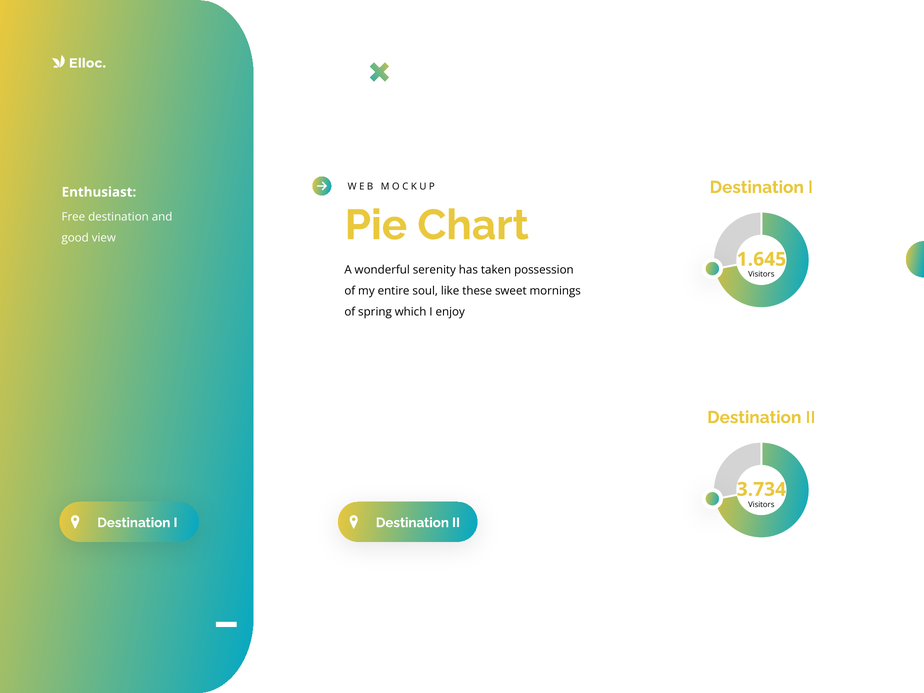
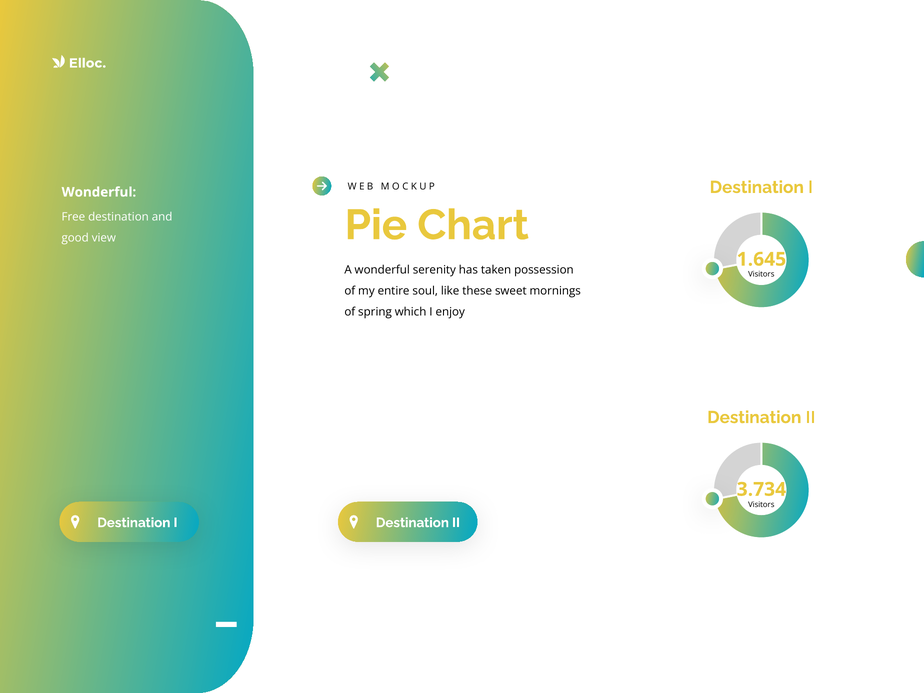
Enthusiast at (99, 192): Enthusiast -> Wonderful
